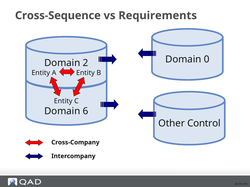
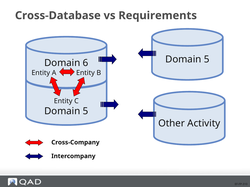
Cross-Sequence: Cross-Sequence -> Cross-Database
0 at (207, 59): 0 -> 5
2: 2 -> 6
6 at (86, 111): 6 -> 5
Control: Control -> Activity
